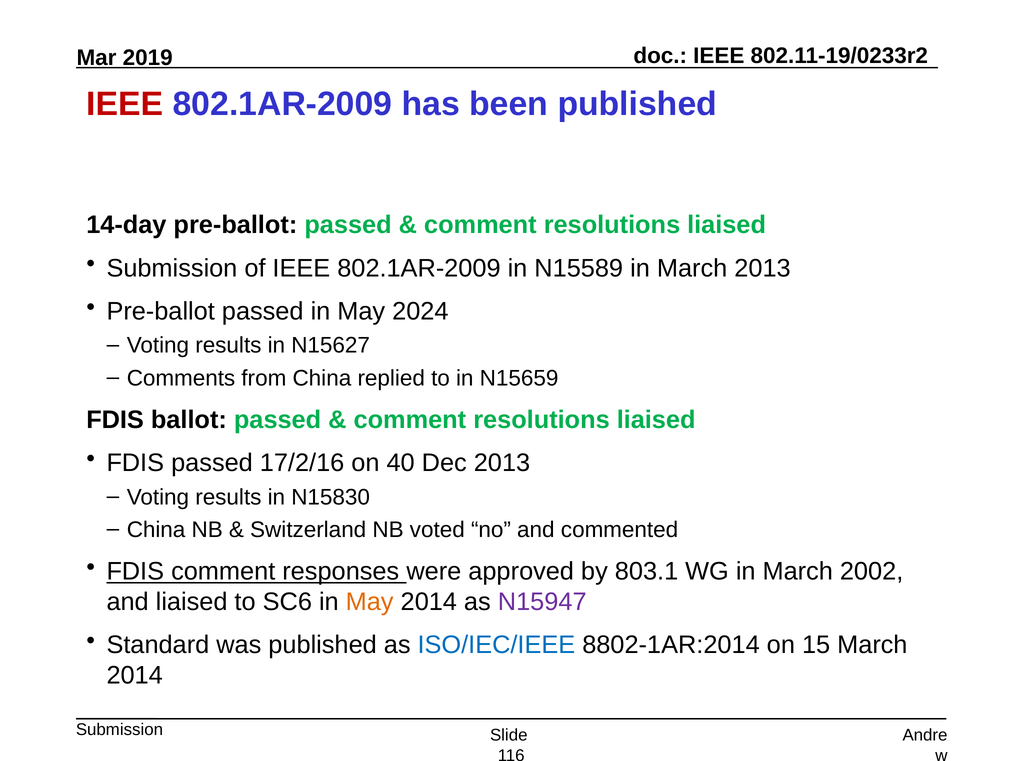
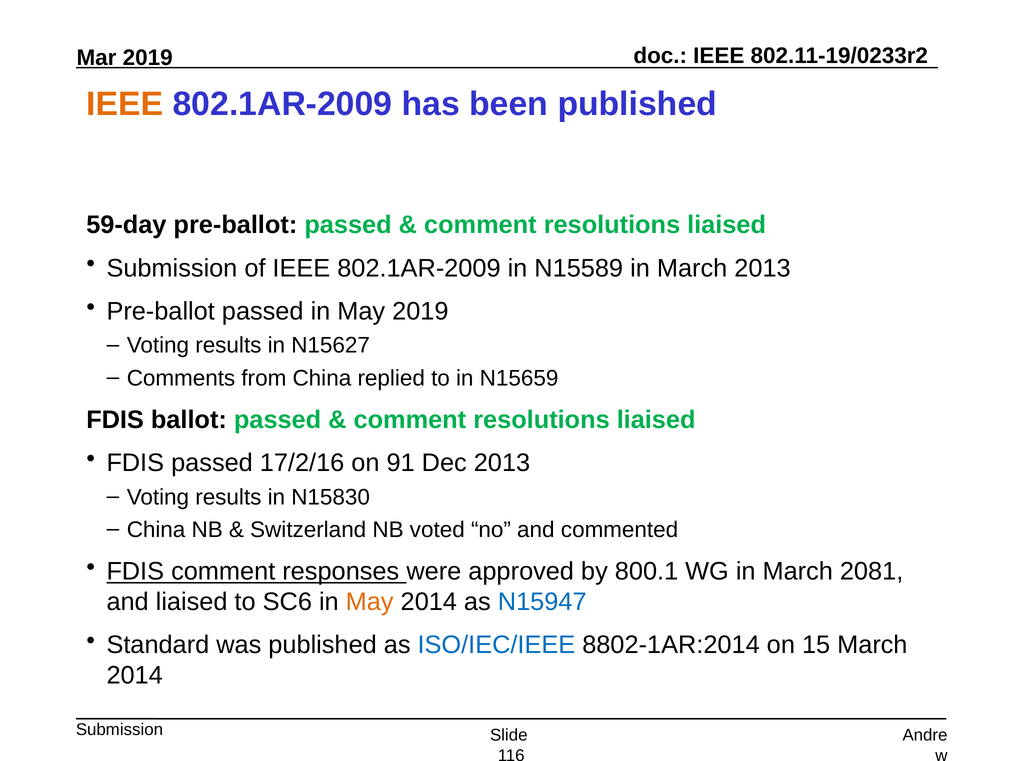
IEEE at (125, 104) colour: red -> orange
14-day: 14-day -> 59-day
May 2024: 2024 -> 2019
40: 40 -> 91
803.1: 803.1 -> 800.1
2002: 2002 -> 2081
N15947 colour: purple -> blue
